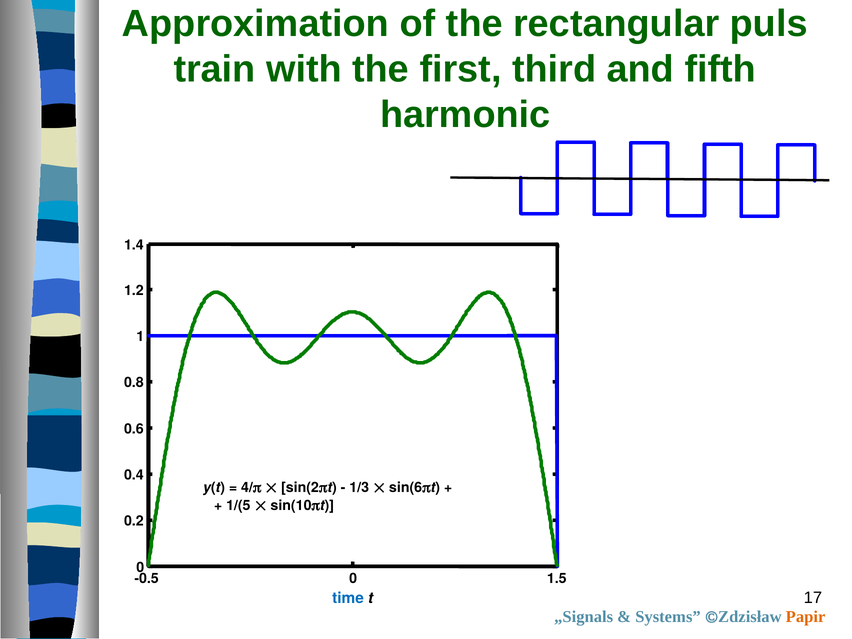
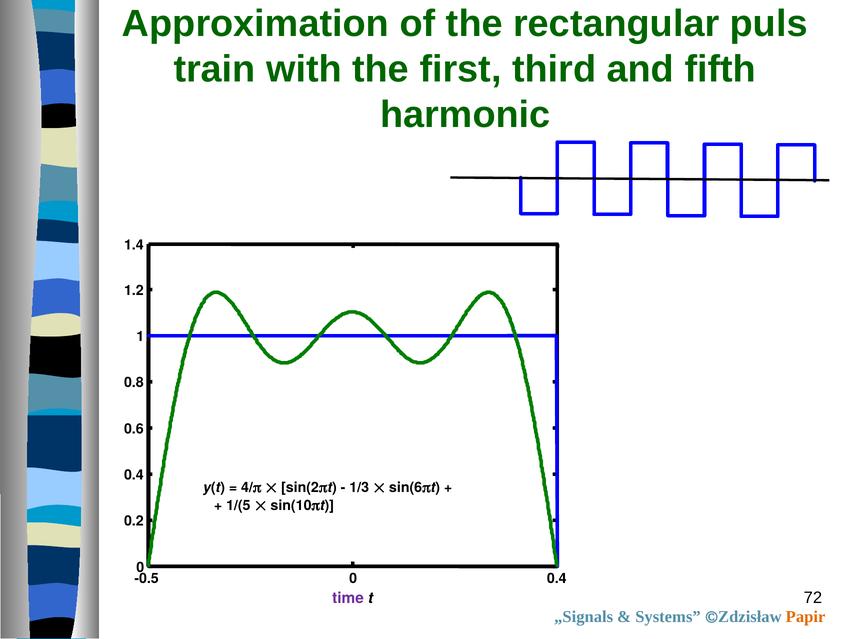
0 1.5: 1.5 -> 0.4
time at (348, 598) colour: blue -> purple
17: 17 -> 72
